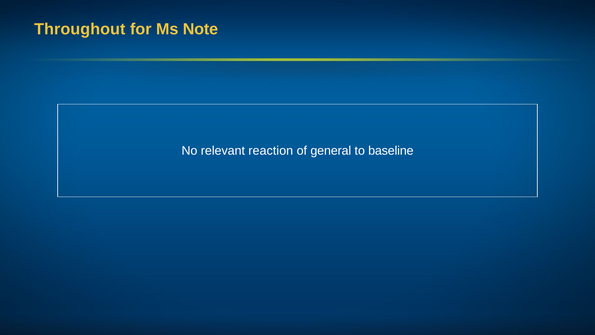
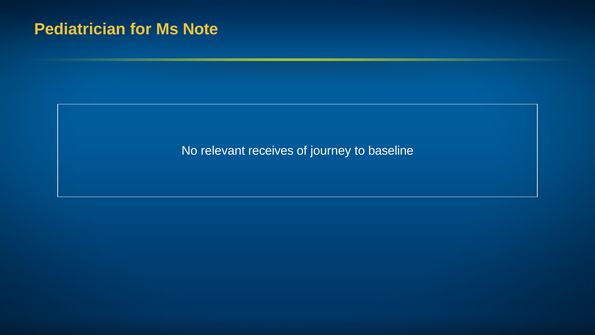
Throughout: Throughout -> Pediatrician
reaction: reaction -> receives
general: general -> journey
